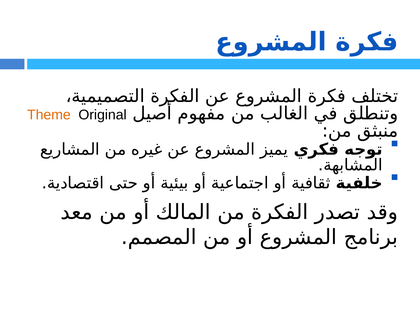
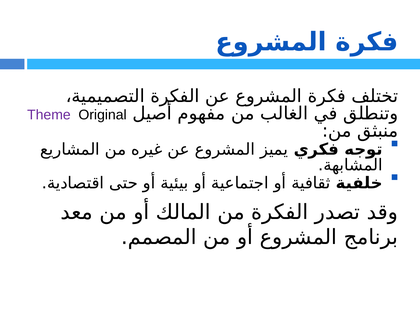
Theme colour: orange -> purple
